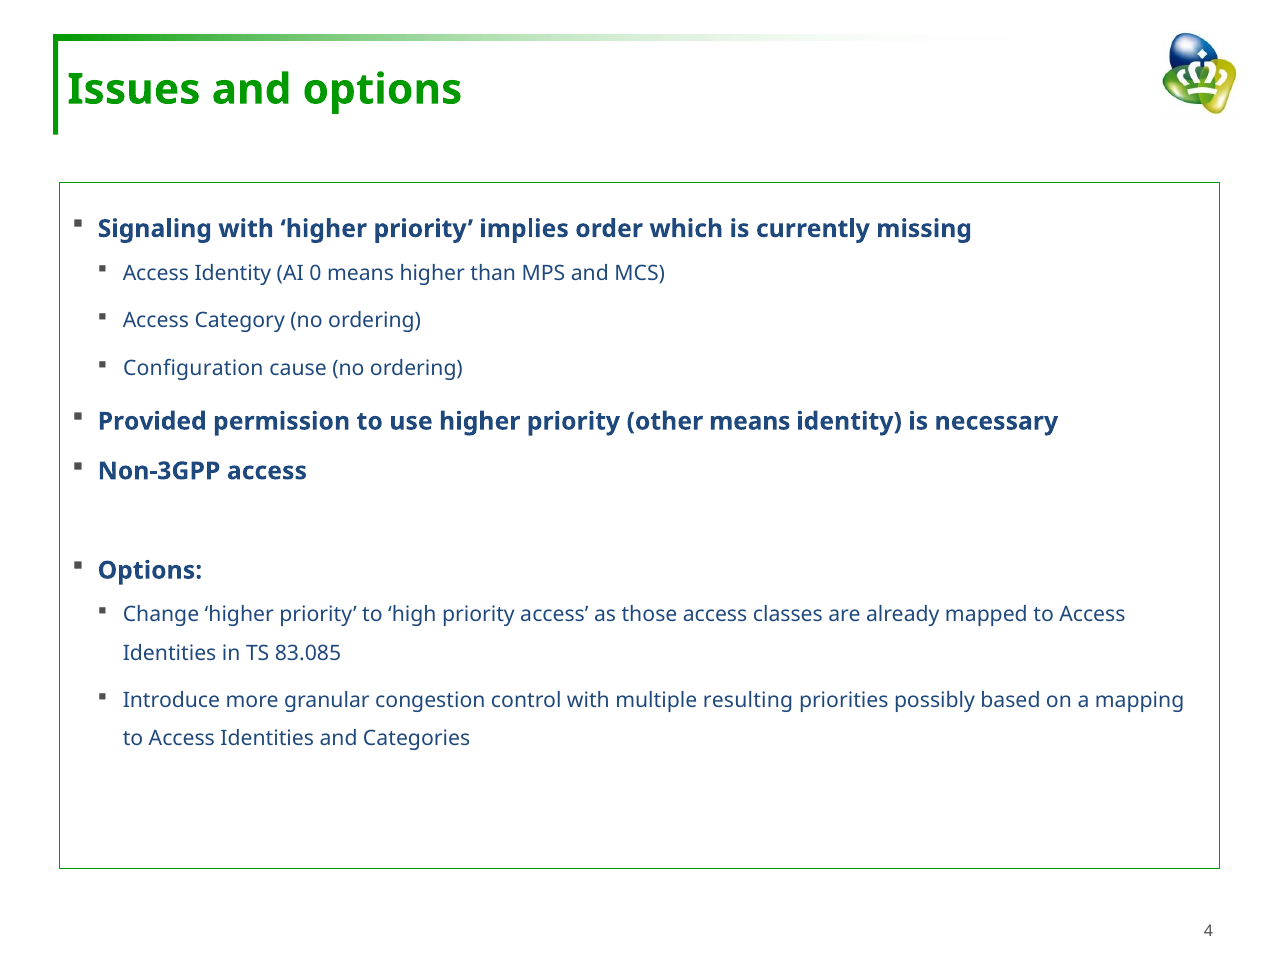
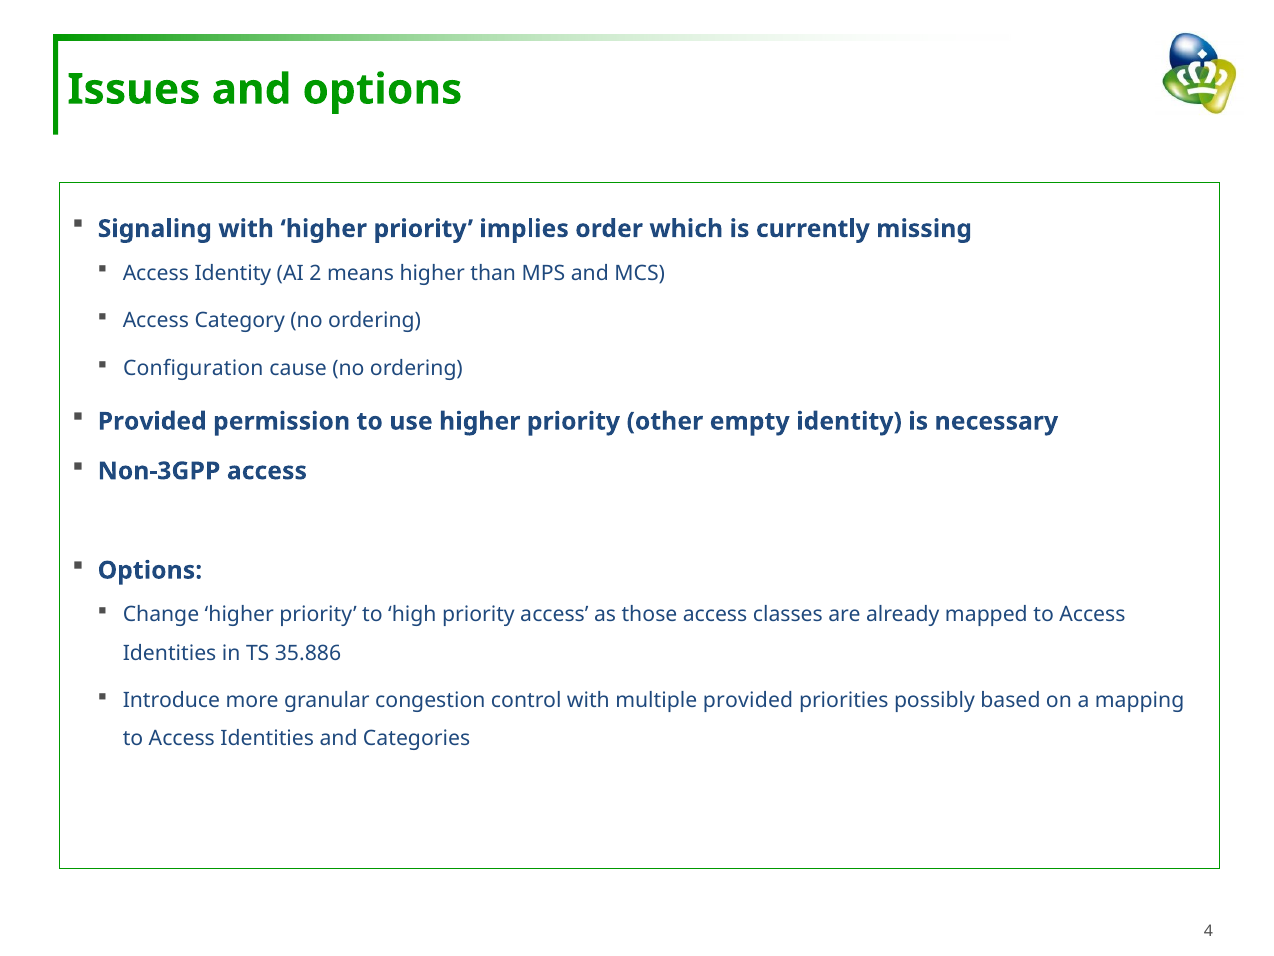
0: 0 -> 2
other means: means -> empty
83.085: 83.085 -> 35.886
multiple resulting: resulting -> provided
